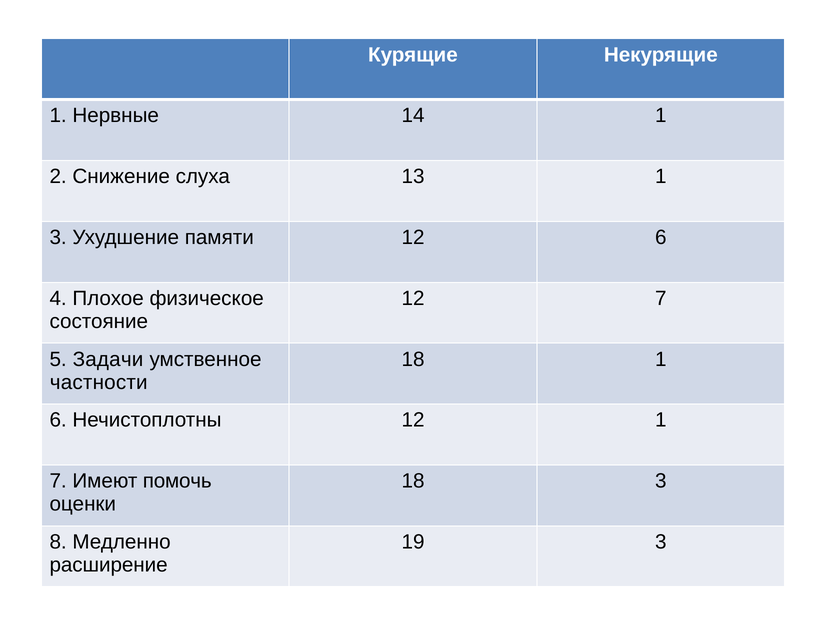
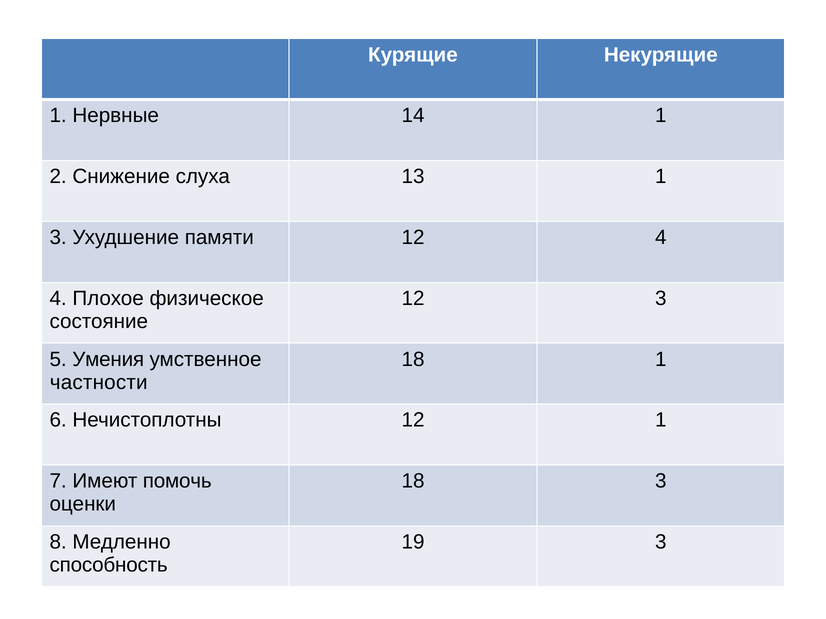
12 6: 6 -> 4
12 7: 7 -> 3
Задачи: Задачи -> Умения
расширение: расширение -> способность
